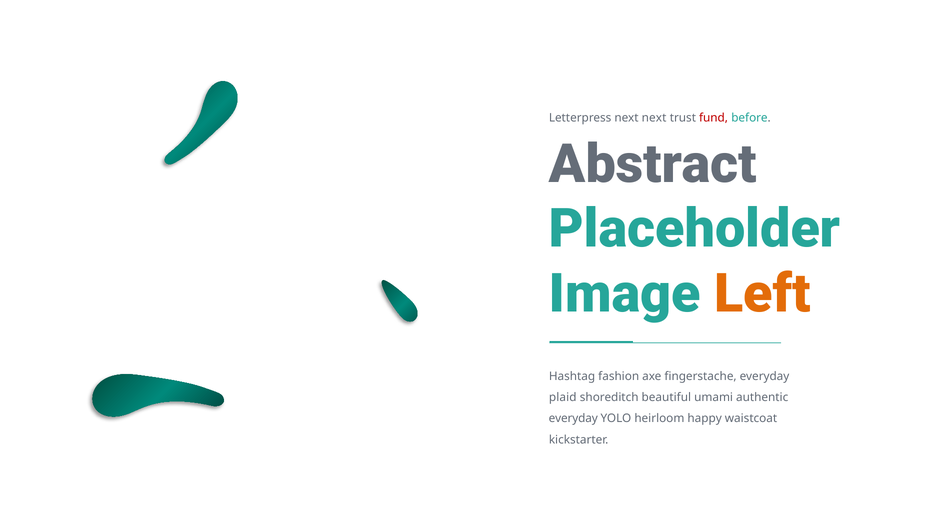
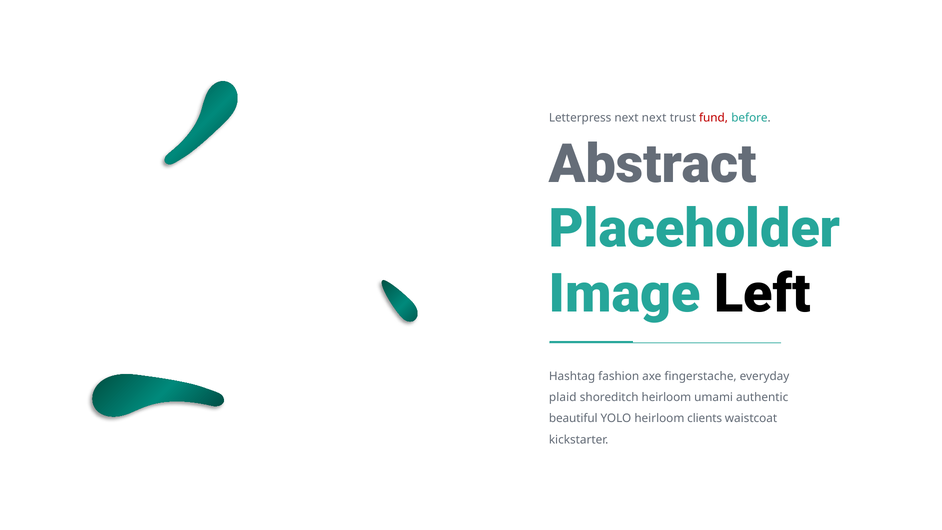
Left colour: orange -> black
shoreditch beautiful: beautiful -> heirloom
everyday at (573, 419): everyday -> beautiful
happy: happy -> clients
